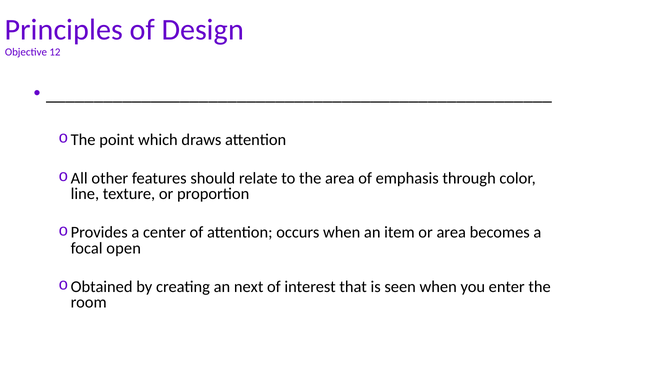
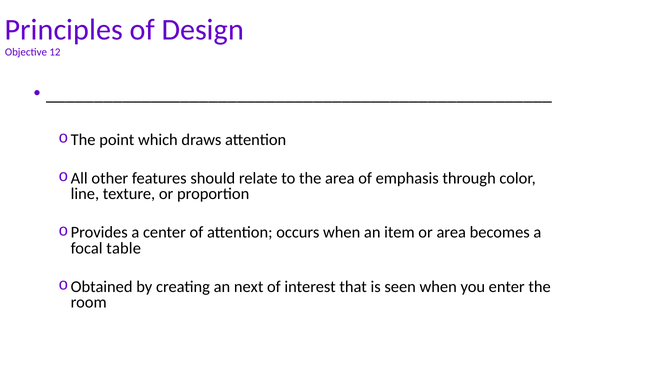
open: open -> table
